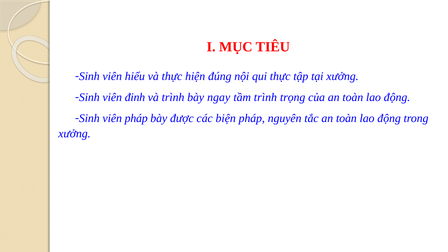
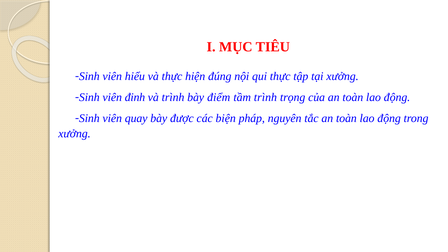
ngay: ngay -> điểm
viên pháp: pháp -> quay
